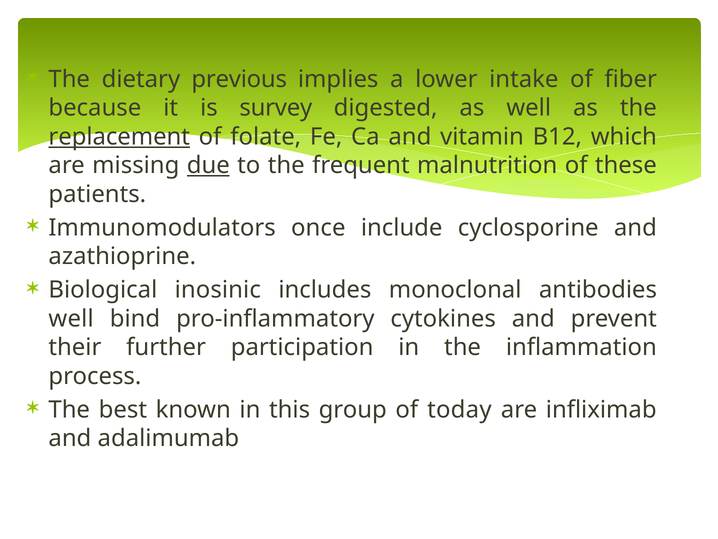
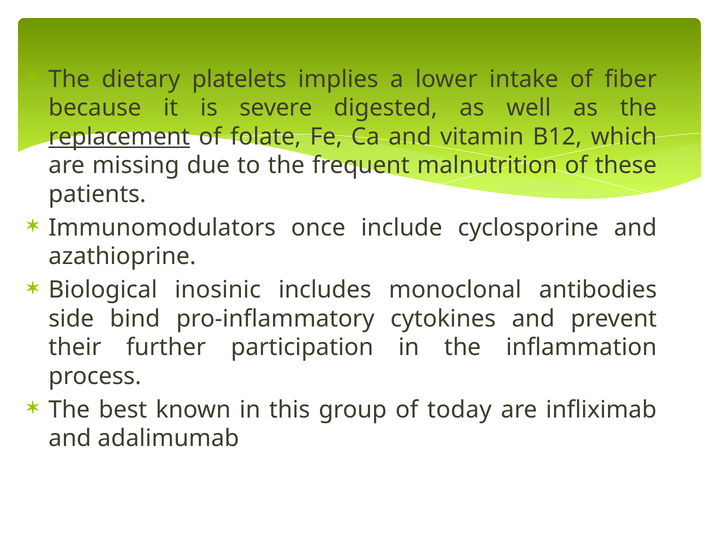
previous: previous -> platelets
survey: survey -> severe
due underline: present -> none
well at (71, 319): well -> side
